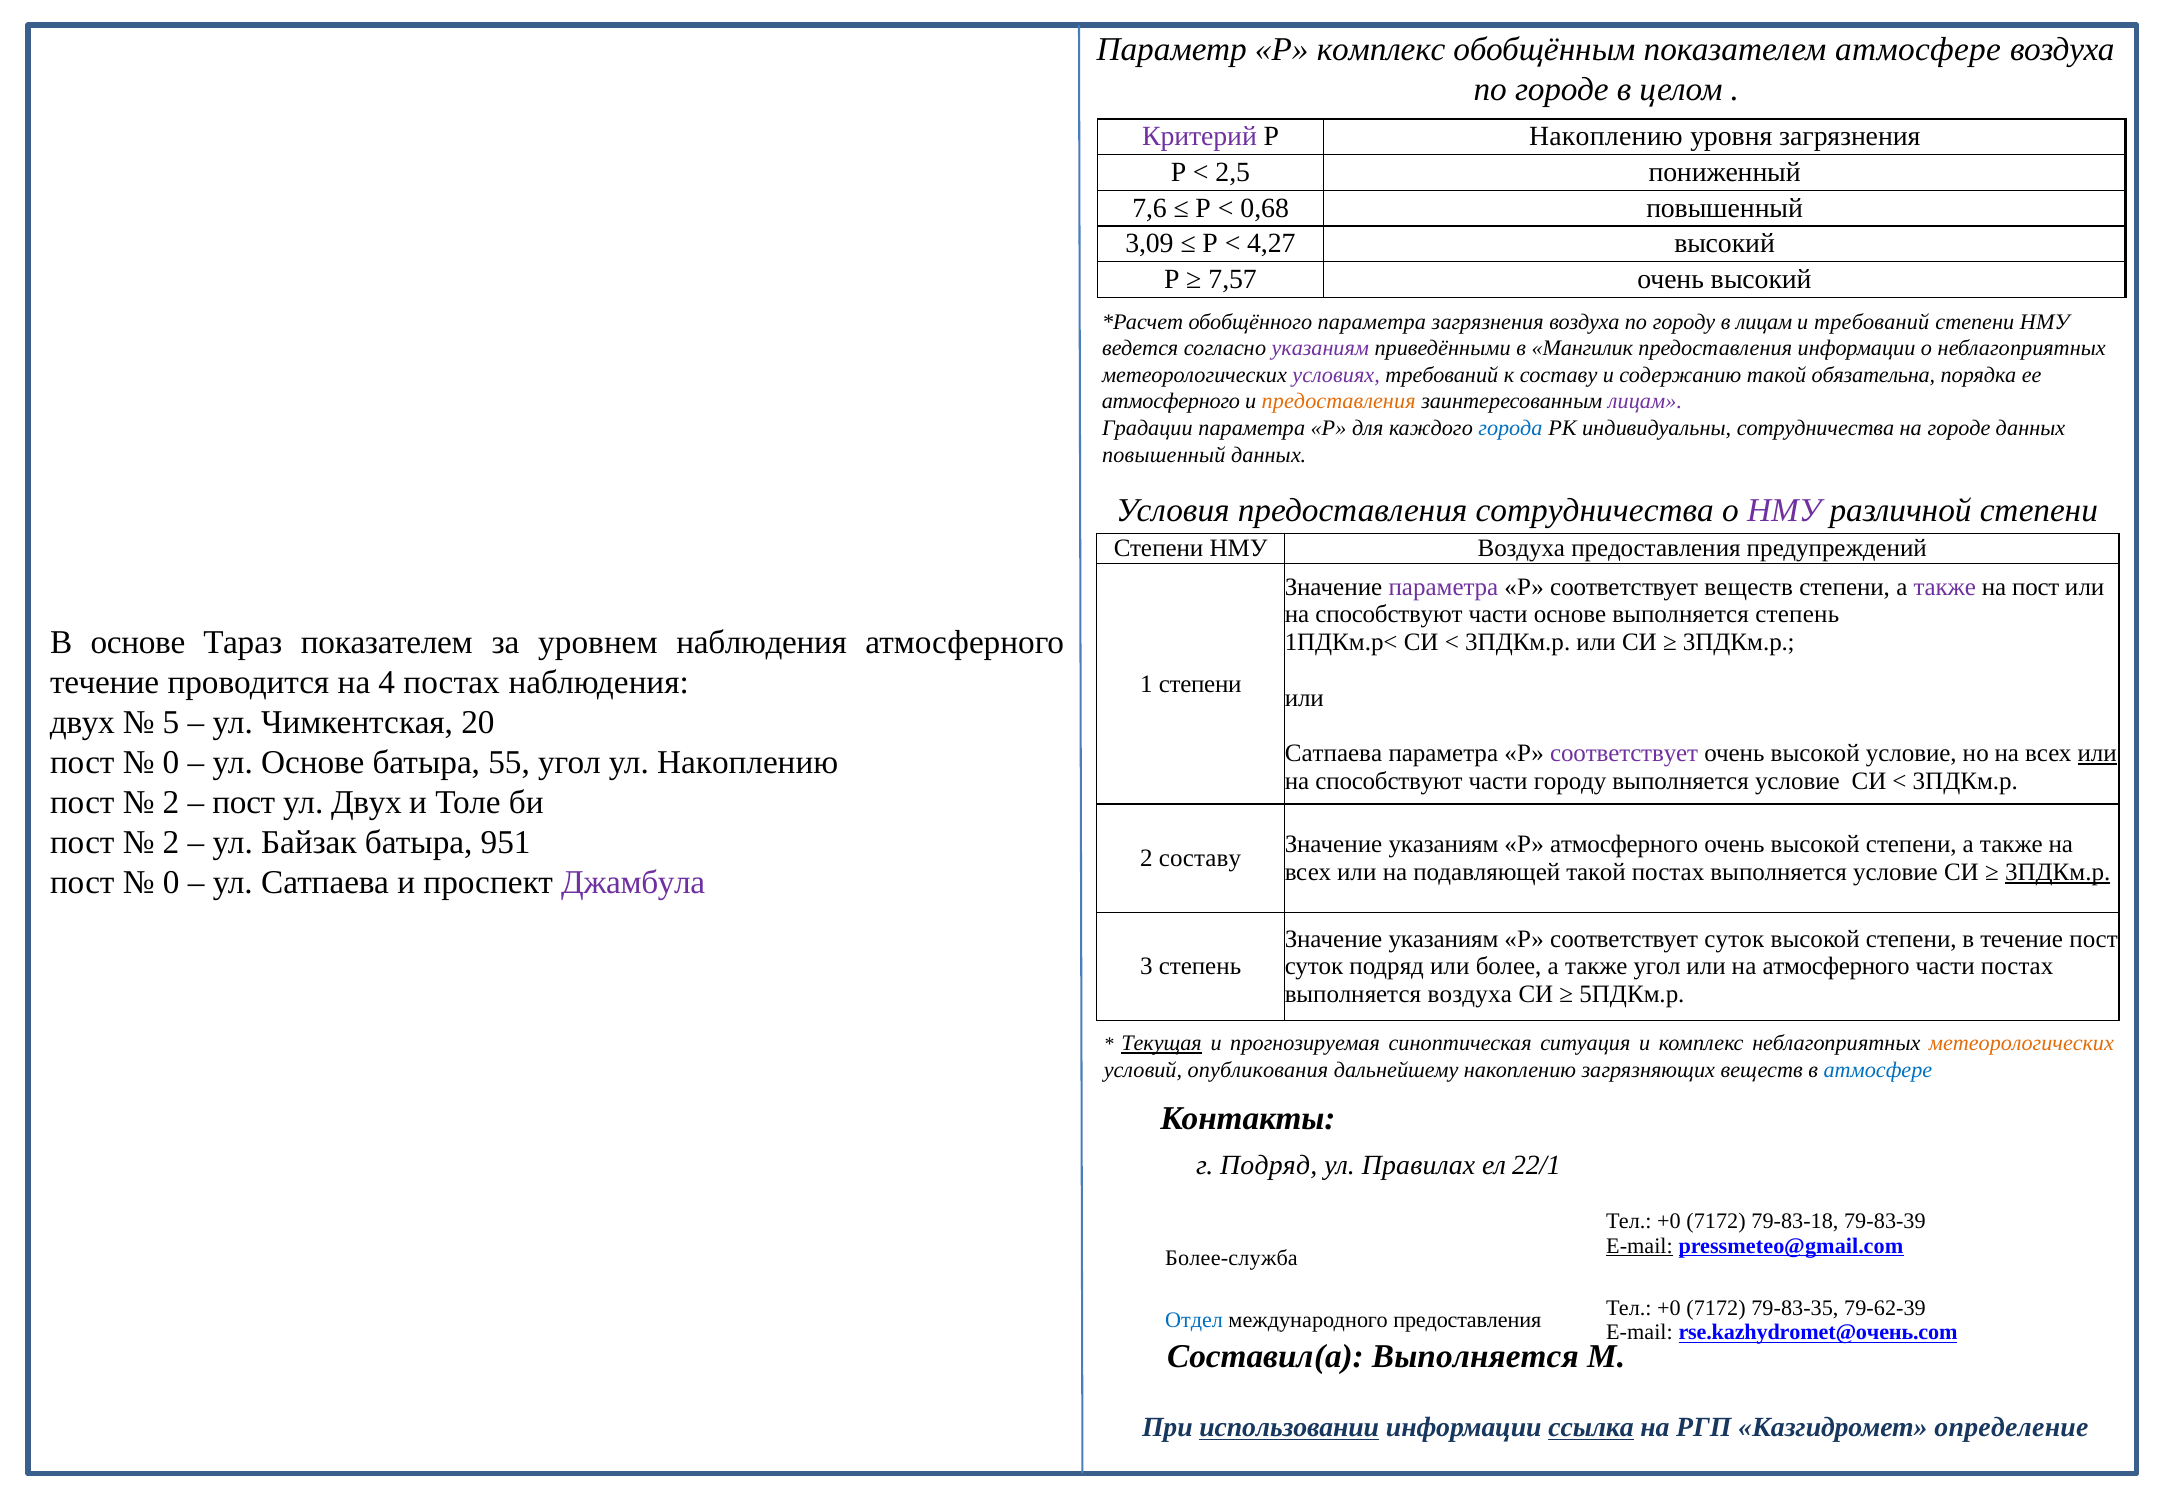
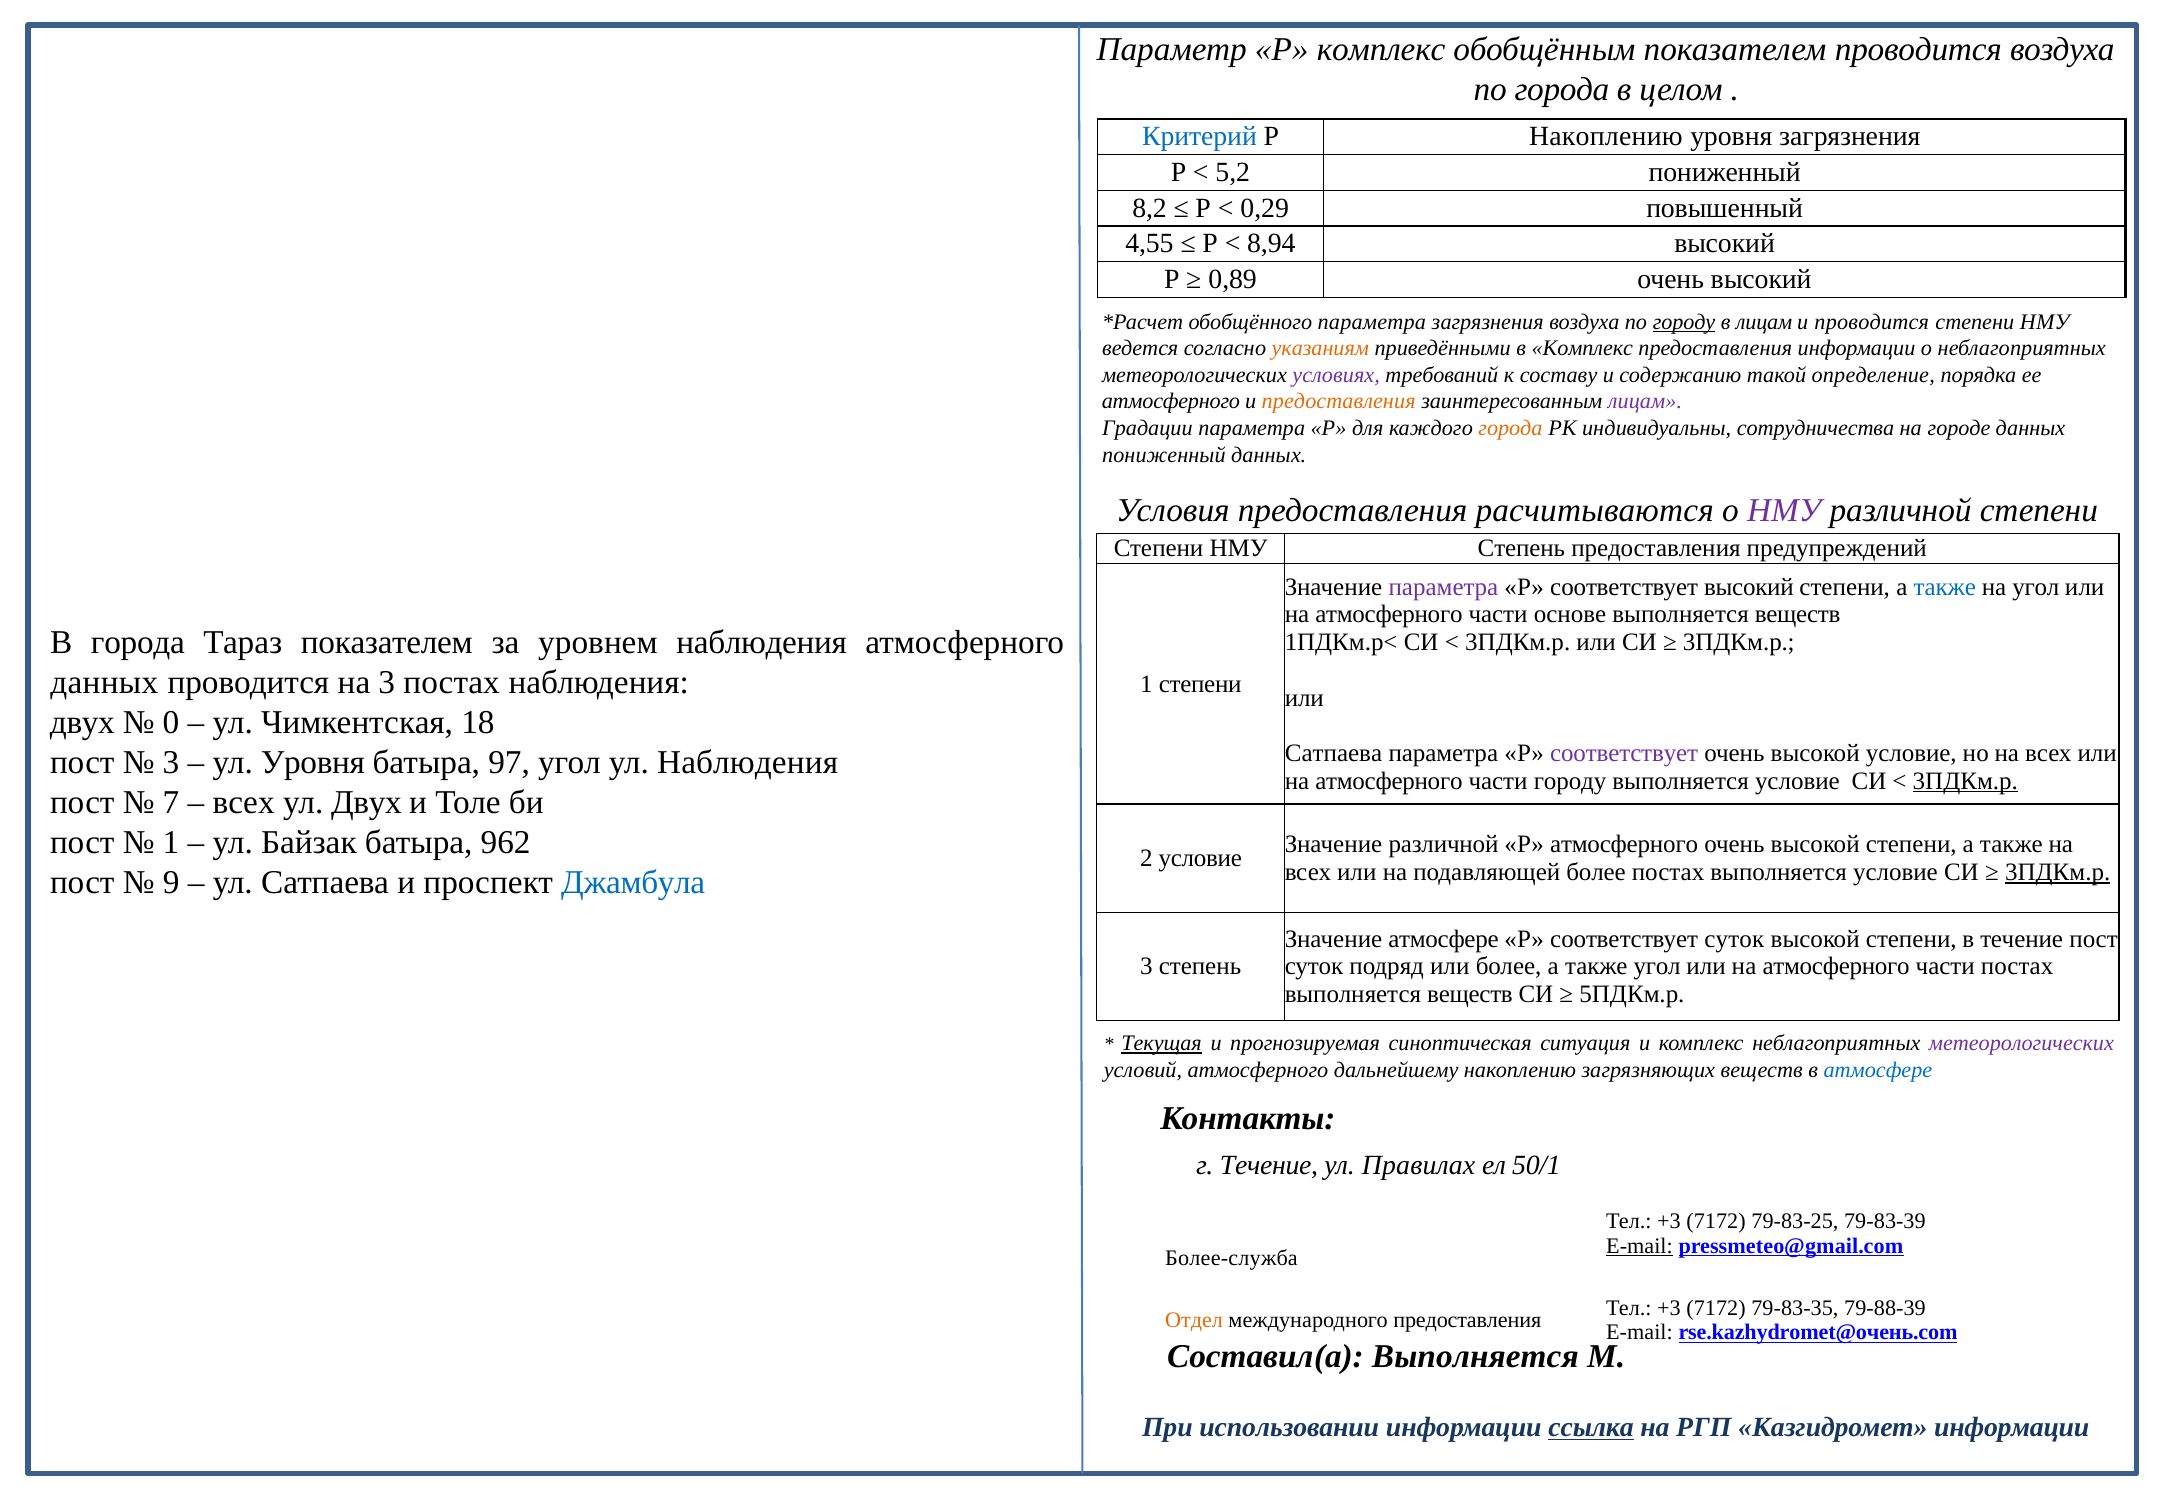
показателем атмосфере: атмосфере -> проводится
по городе: городе -> города
Критерий colour: purple -> blue
2,5: 2,5 -> 5,2
7,6: 7,6 -> 8,2
0,68: 0,68 -> 0,29
3,09: 3,09 -> 4,55
4,27: 4,27 -> 8,94
7,57: 7,57 -> 0,89
городу at (1684, 322) underline: none -> present
и требований: требований -> проводится
указаниям at (1320, 348) colour: purple -> orange
в Мангилик: Мангилик -> Комплекс
обязательна: обязательна -> определение
города at (1510, 428) colour: blue -> orange
повышенный at (1164, 455): повышенный -> пониженный
предоставления сотрудничества: сотрудничества -> расчитываются
НМУ Воздуха: Воздуха -> Степень
соответствует веществ: веществ -> высокий
также at (1945, 587) colour: purple -> blue
на пост: пост -> угол
способствуют at (1389, 615): способствуют -> атмосферного
степень at (1797, 615): степень -> веществ
В основе: основе -> города
течение at (105, 683): течение -> данных
на 4: 4 -> 3
5: 5 -> 0
20: 20 -> 18
или at (2097, 753) underline: present -> none
0 at (171, 763): 0 -> 3
ул Основе: Основе -> Уровня
55: 55 -> 97
ул Накоплению: Накоплению -> Наблюдения
способствуют at (1389, 781): способствуют -> атмосферного
3ПДКм.р at (1965, 781) underline: none -> present
2 at (171, 803): 2 -> 7
пост at (244, 803): пост -> всех
2 at (171, 843): 2 -> 1
951: 951 -> 962
указаниям at (1443, 844): указаниям -> различной
2 составу: составу -> условие
подавляющей такой: такой -> более
0 at (171, 883): 0 -> 9
Джамбула colour: purple -> blue
указаниям at (1443, 939): указаниям -> атмосфере
воздуха at (1470, 994): воздуха -> веществ
метеорологических at (2021, 1043) colour: orange -> purple
условий опубликования: опубликования -> атмосферного
г Подряд: Подряд -> Течение
22/1: 22/1 -> 50/1
+0 at (1669, 1221): +0 -> +3
79-83-18: 79-83-18 -> 79-83-25
+0 at (1669, 1308): +0 -> +3
79-62-39: 79-62-39 -> 79-88-39
Отдел colour: blue -> orange
использовании underline: present -> none
Казгидромет определение: определение -> информации
